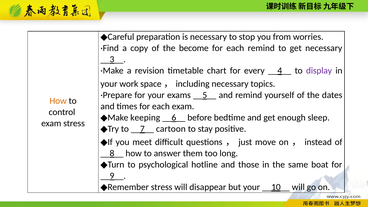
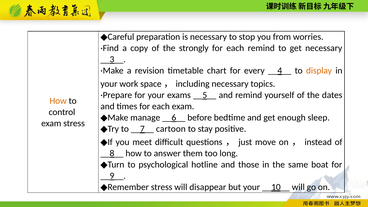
become: become -> strongly
display colour: purple -> orange
keeping: keeping -> manage
